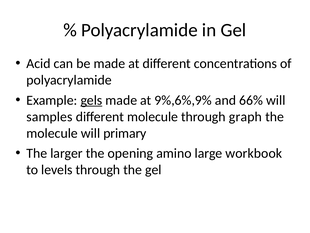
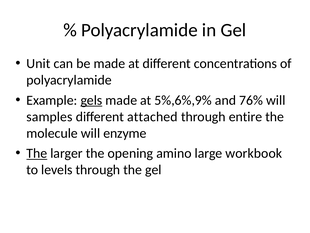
Acid: Acid -> Unit
9%,6%,9%: 9%,6%,9% -> 5%,6%,9%
66%: 66% -> 76%
different molecule: molecule -> attached
graph: graph -> entire
primary: primary -> enzyme
The at (37, 153) underline: none -> present
